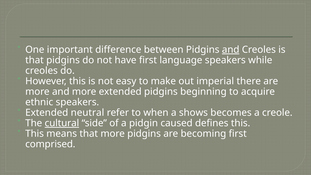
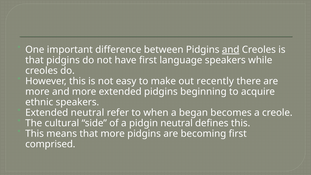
imperial: imperial -> recently
shows: shows -> began
cultural underline: present -> none
pidgin caused: caused -> neutral
